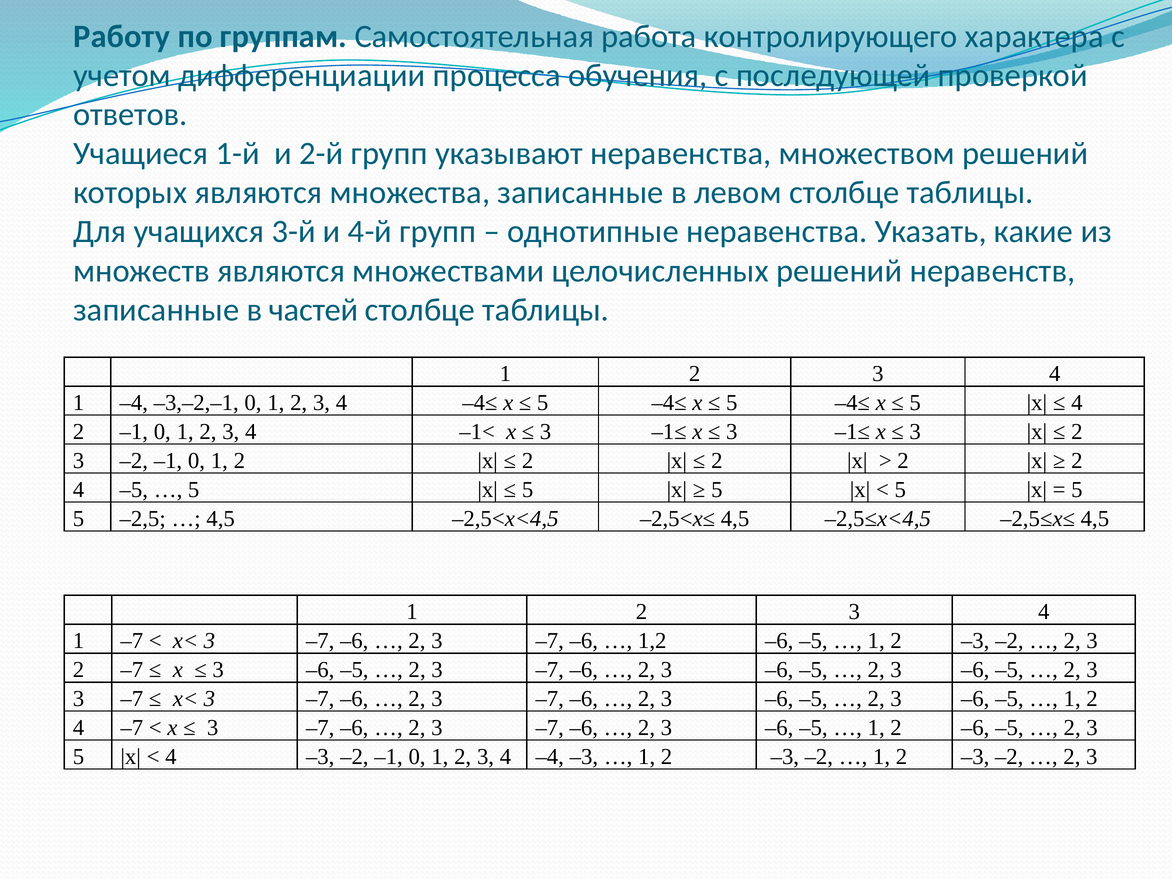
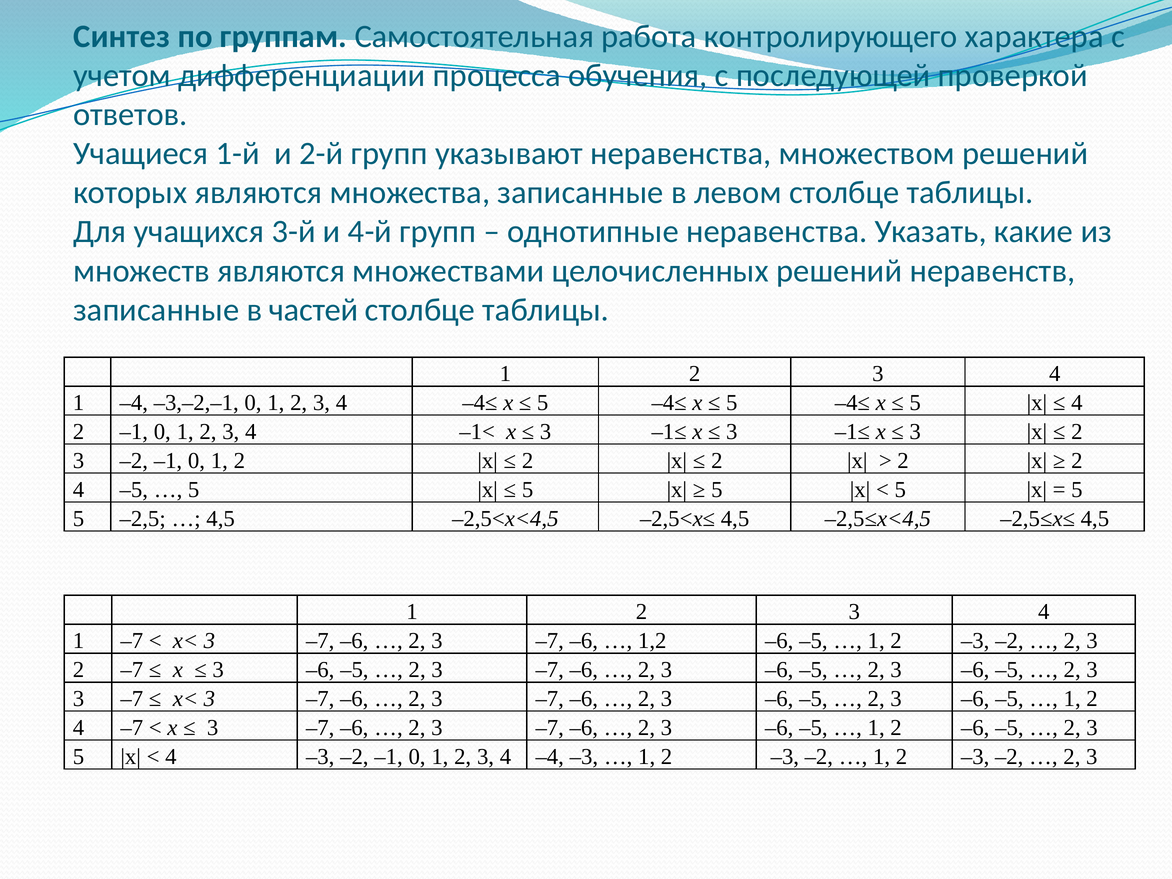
Работу: Работу -> Синтез
